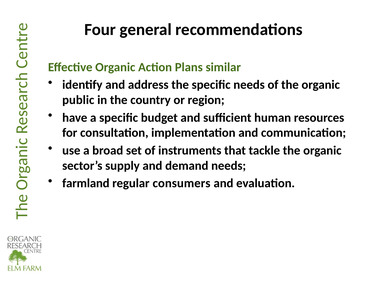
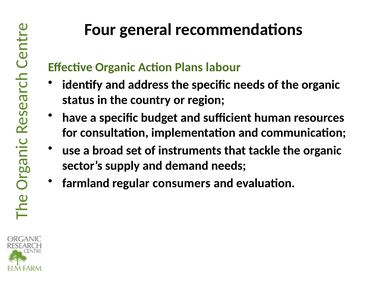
similar: similar -> labour
public: public -> status
